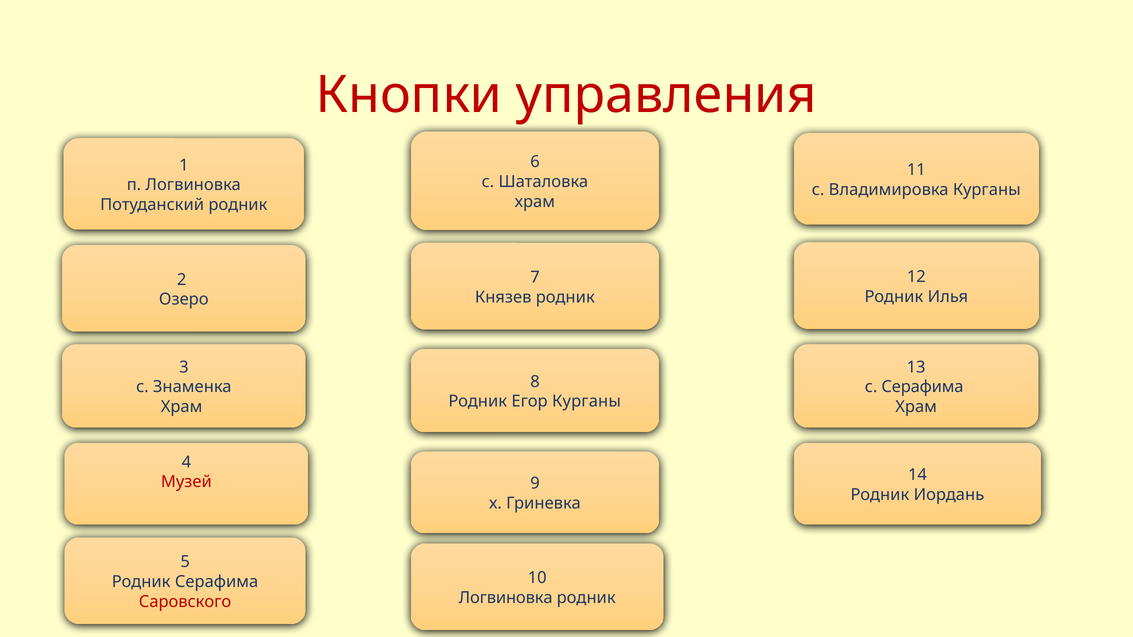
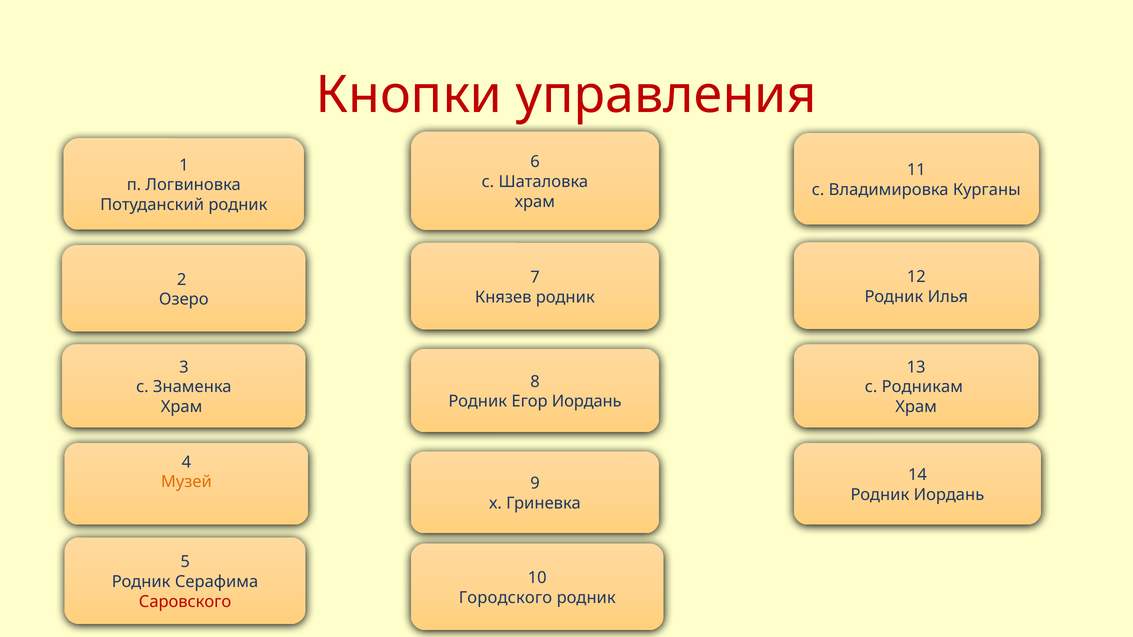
с Серафима: Серафима -> Родникам
Егор Курганы: Курганы -> Иордань
Музей colour: red -> orange
Логвиновка at (506, 598): Логвиновка -> Городского
